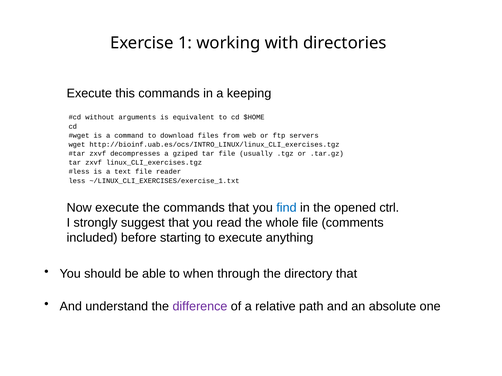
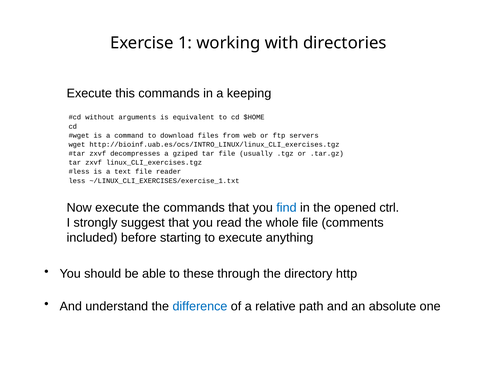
when: when -> these
directory that: that -> http
difference colour: purple -> blue
